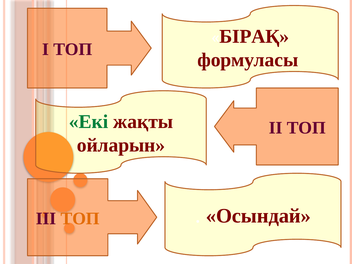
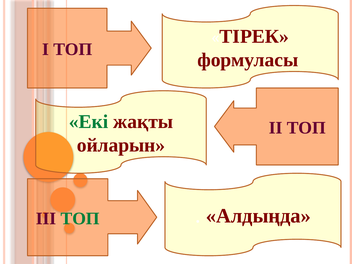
БІРАҚ: БІРАҚ -> ТІРЕК
Осындай: Осындай -> Алдыңда
ТОП at (80, 218) colour: orange -> green
